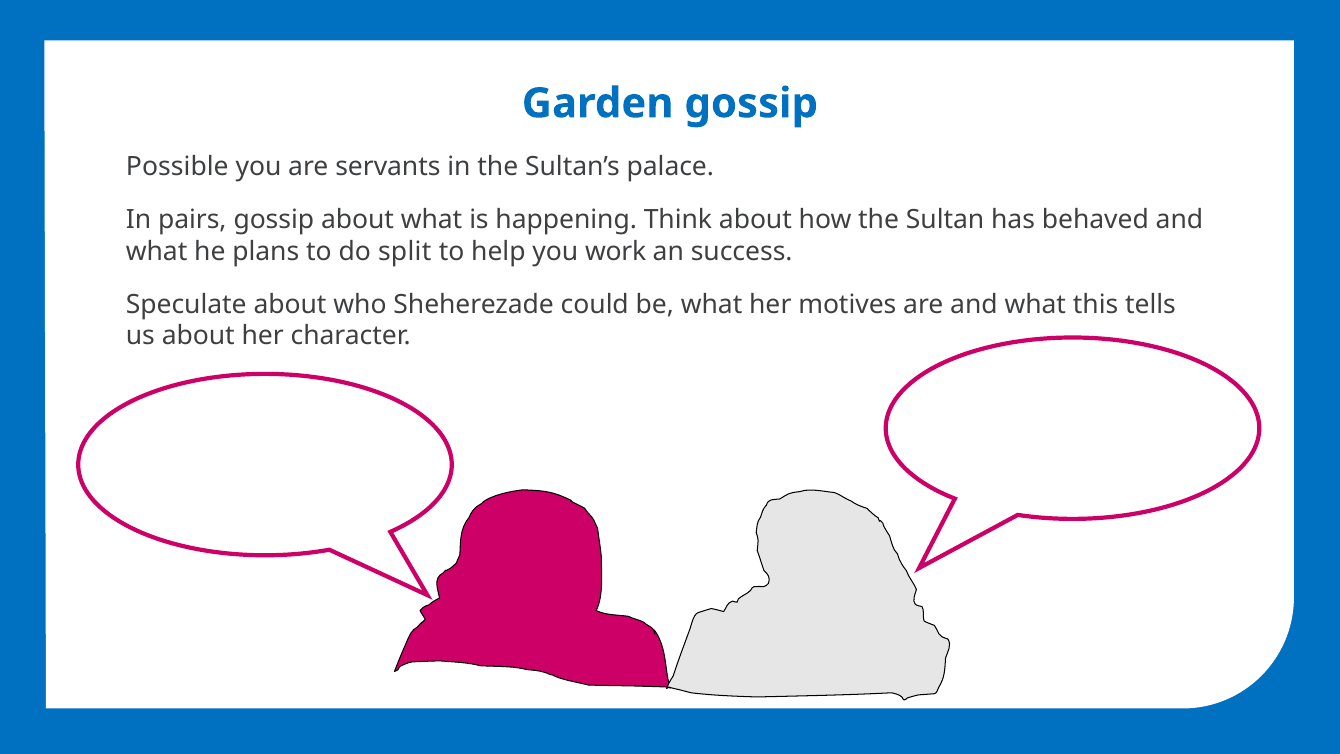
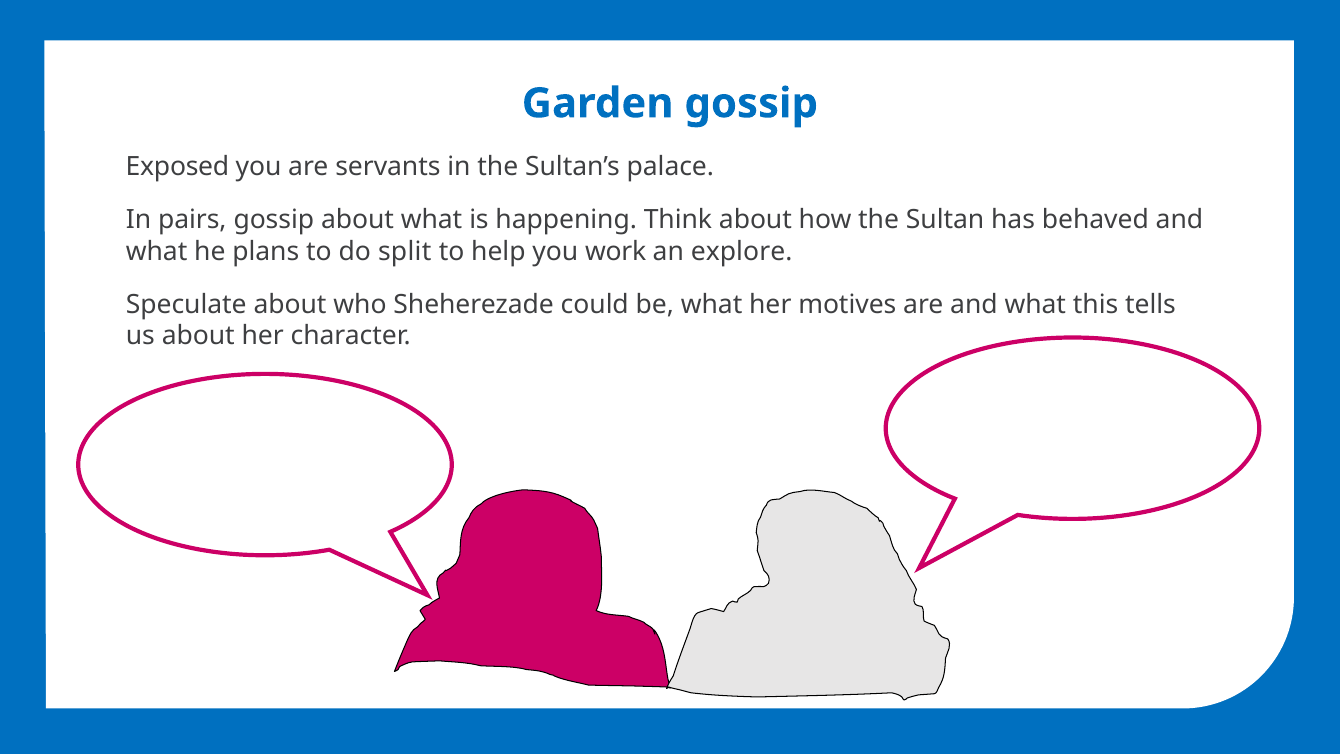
Possible: Possible -> Exposed
success: success -> explore
